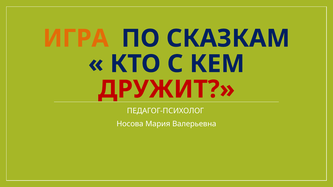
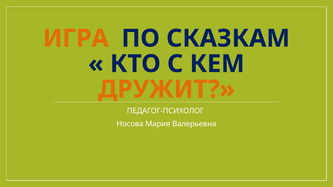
ДРУЖИТ colour: red -> orange
